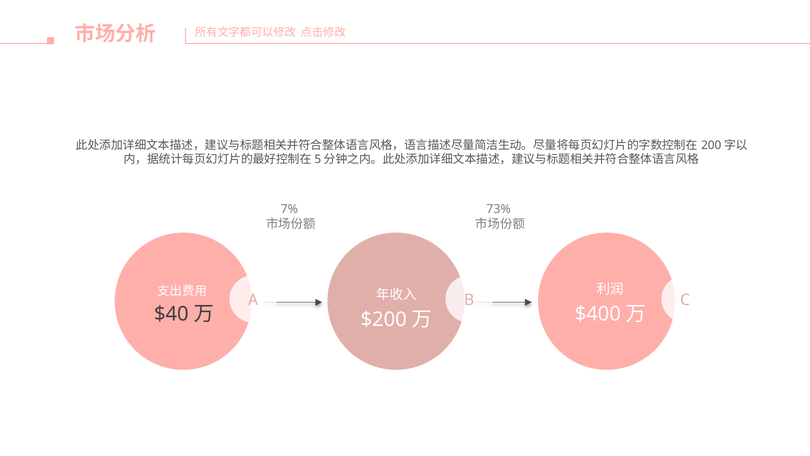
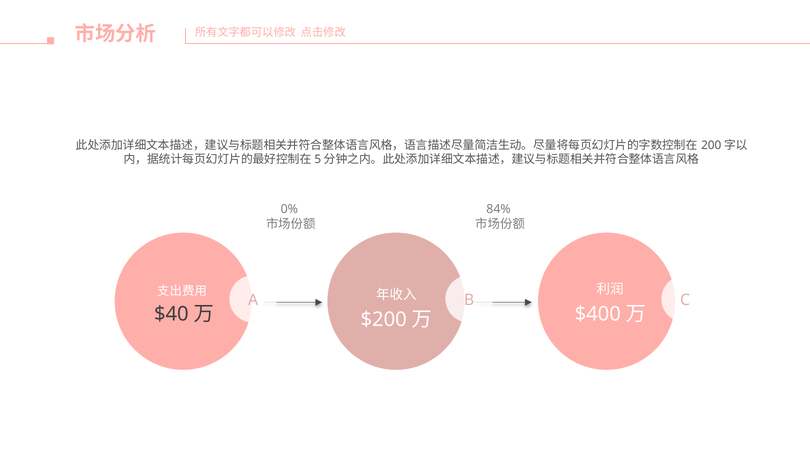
7%: 7% -> 0%
73%: 73% -> 84%
